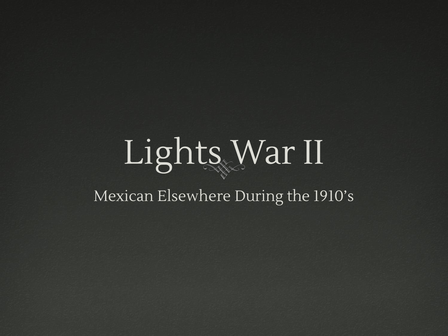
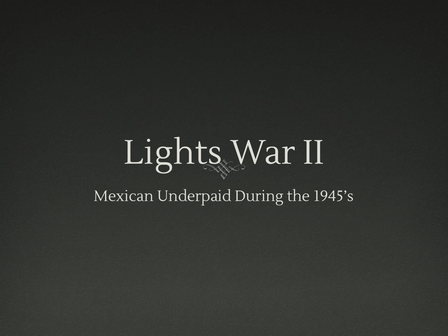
Elsewhere: Elsewhere -> Underpaid
1910’s: 1910’s -> 1945’s
